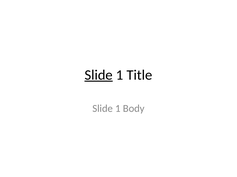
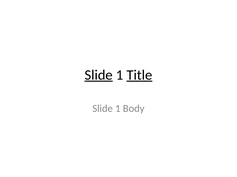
Title underline: none -> present
